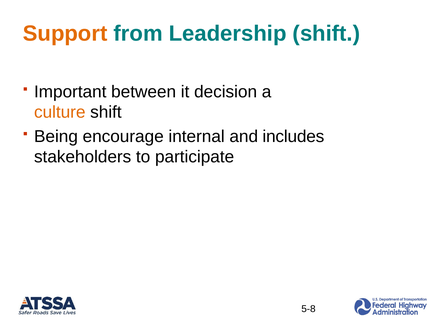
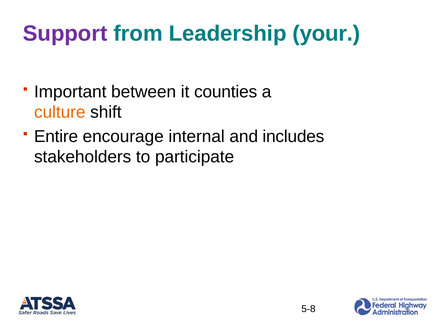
Support colour: orange -> purple
Leadership shift: shift -> your
decision: decision -> counties
Being: Being -> Entire
